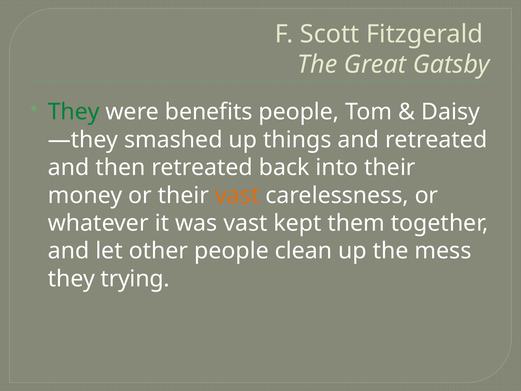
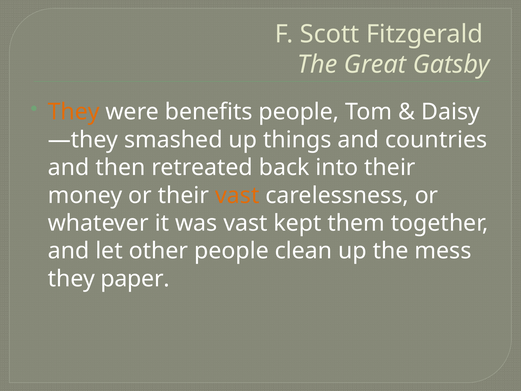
They at (74, 112) colour: green -> orange
and retreated: retreated -> countries
trying: trying -> paper
